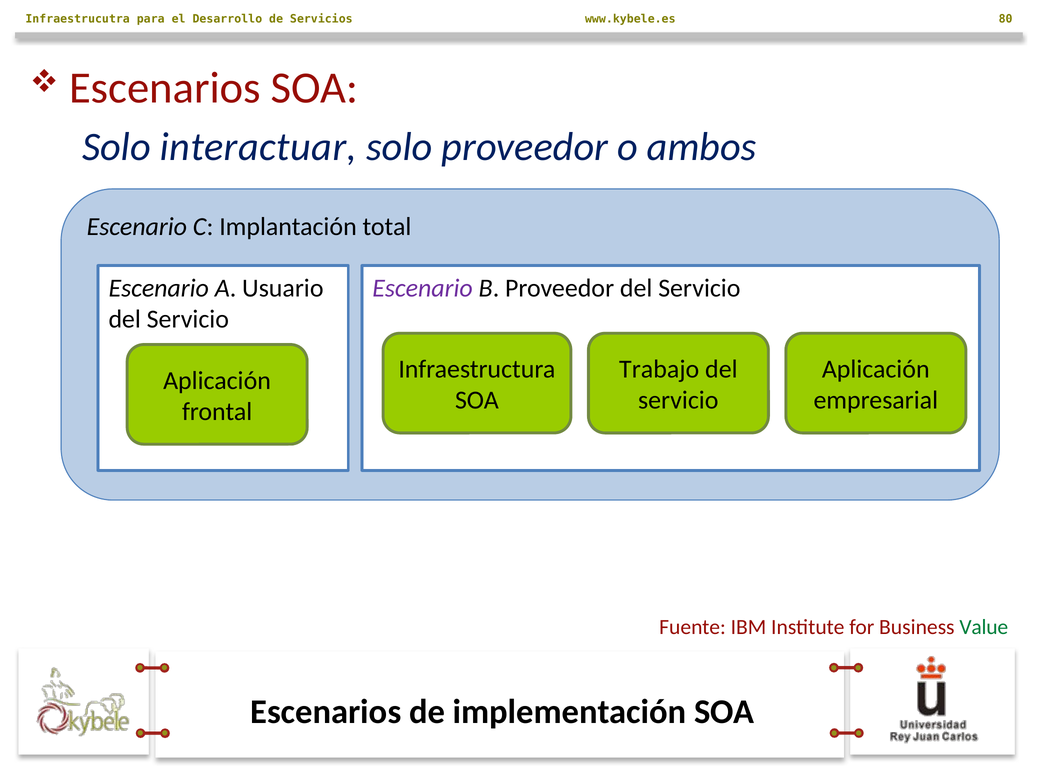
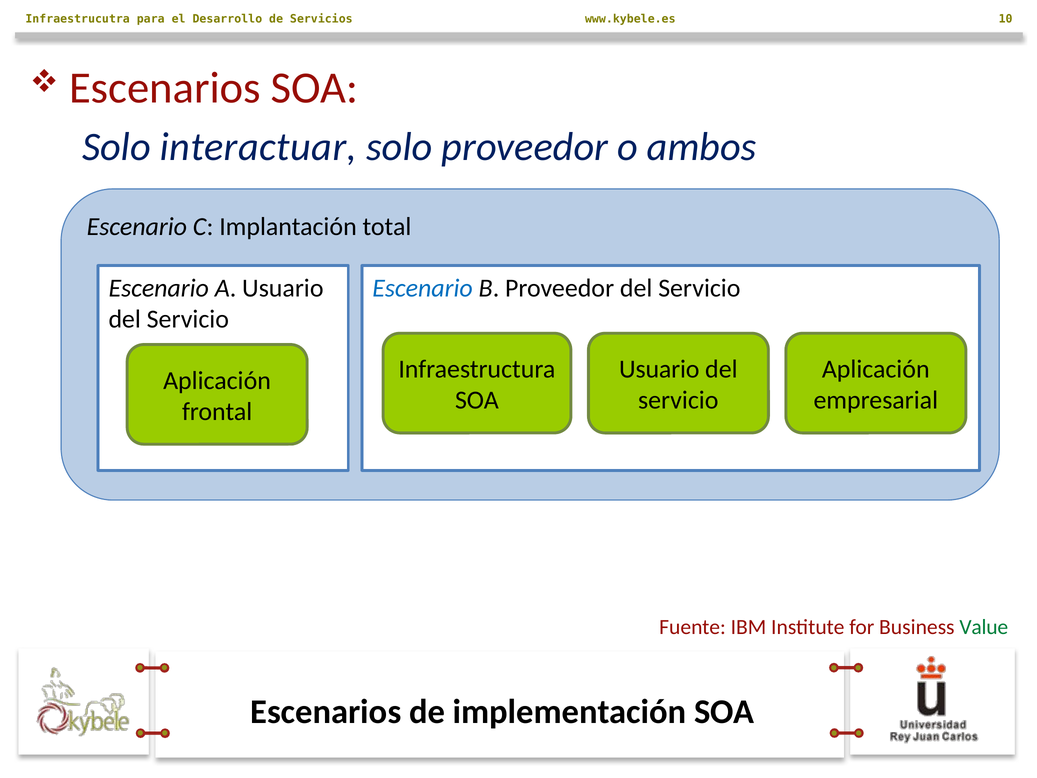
80: 80 -> 10
Escenario at (423, 288) colour: purple -> blue
Trabajo at (659, 369): Trabajo -> Usuario
